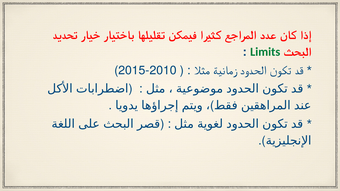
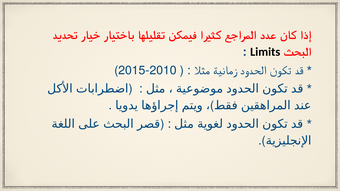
Limits colour: green -> black
